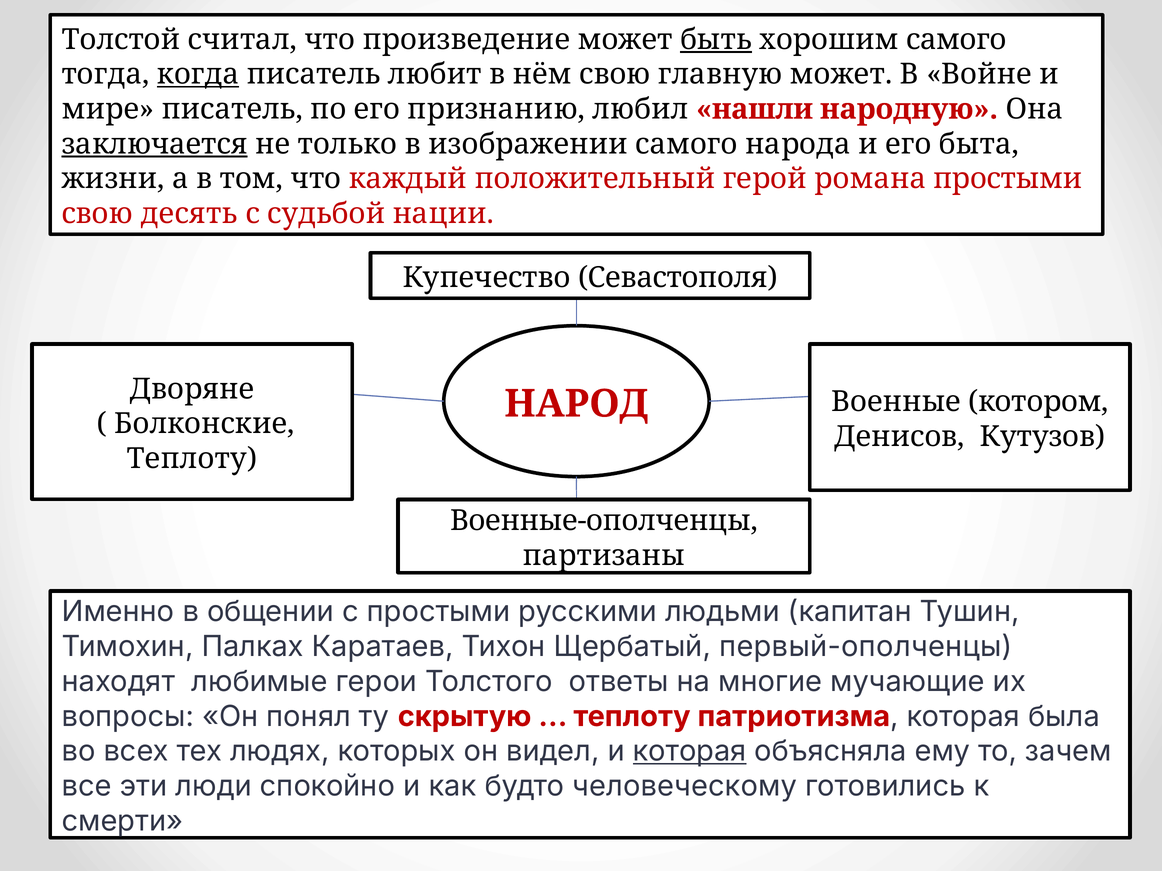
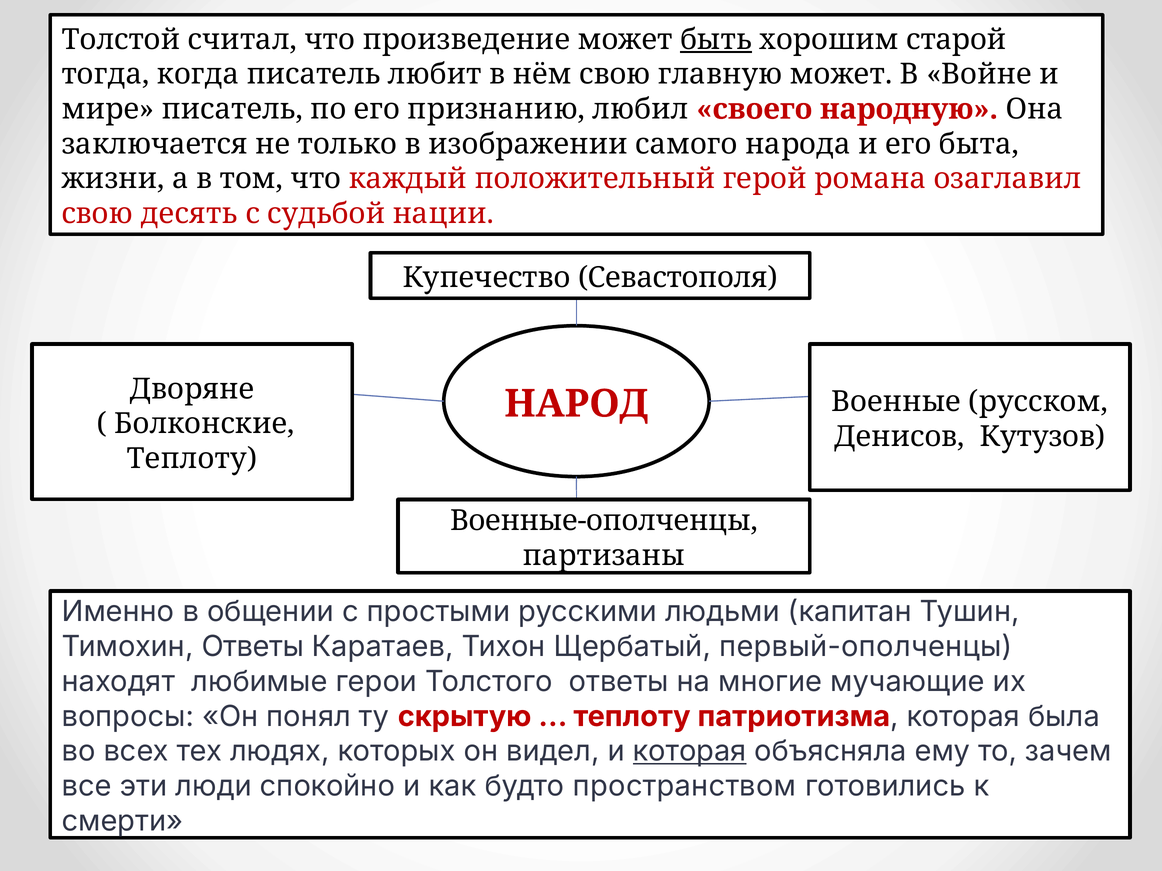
хорошим самого: самого -> старой
когда underline: present -> none
нашли: нашли -> своего
заключается underline: present -> none
романа простыми: простыми -> озаглавил
котором: котором -> русском
Тимохин Палках: Палках -> Ответы
человеческому: человеческому -> пространством
